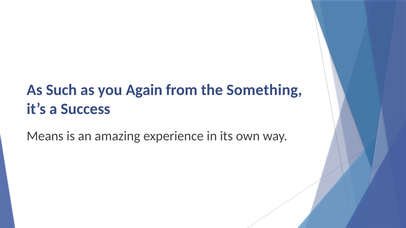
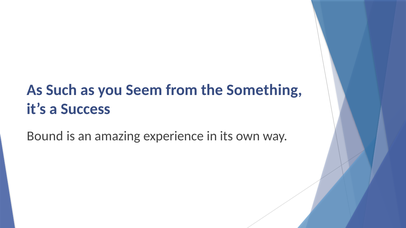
Again: Again -> Seem
Means: Means -> Bound
